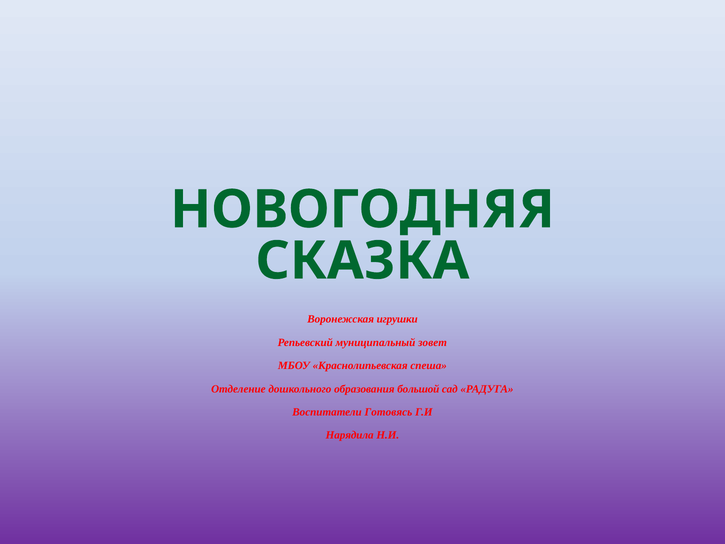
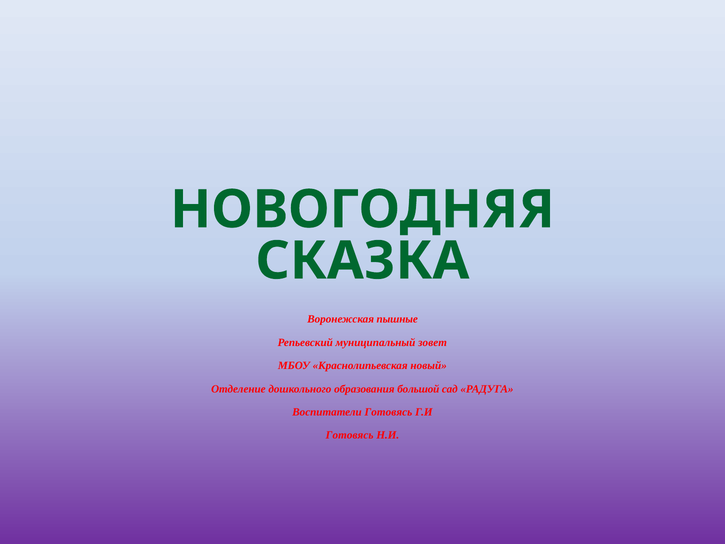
игрушки: игрушки -> пышные
спеша: спеша -> новый
Нарядила at (350, 435): Нарядила -> Готовясь
